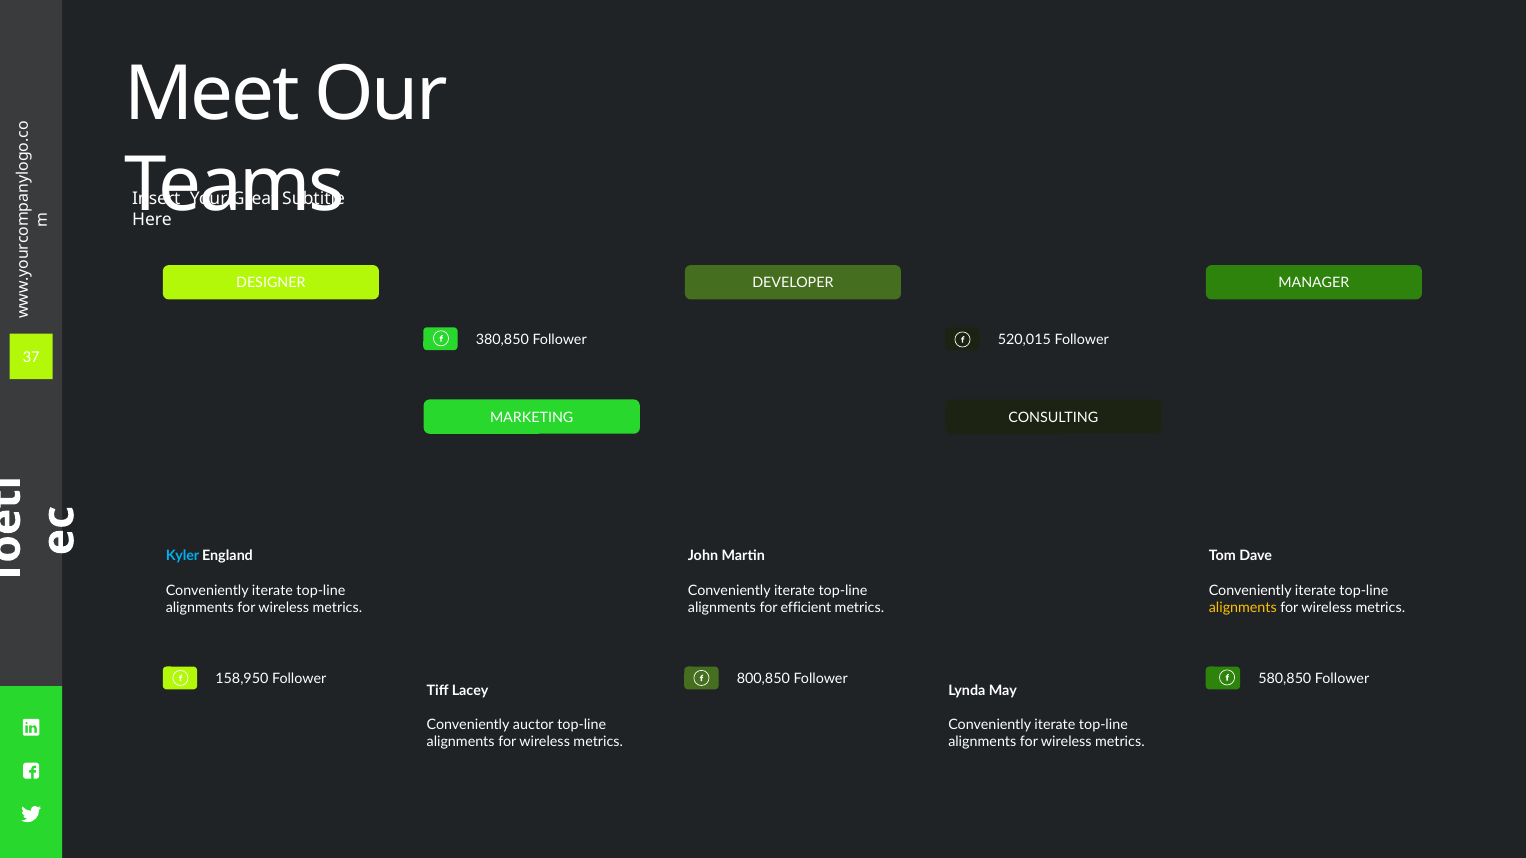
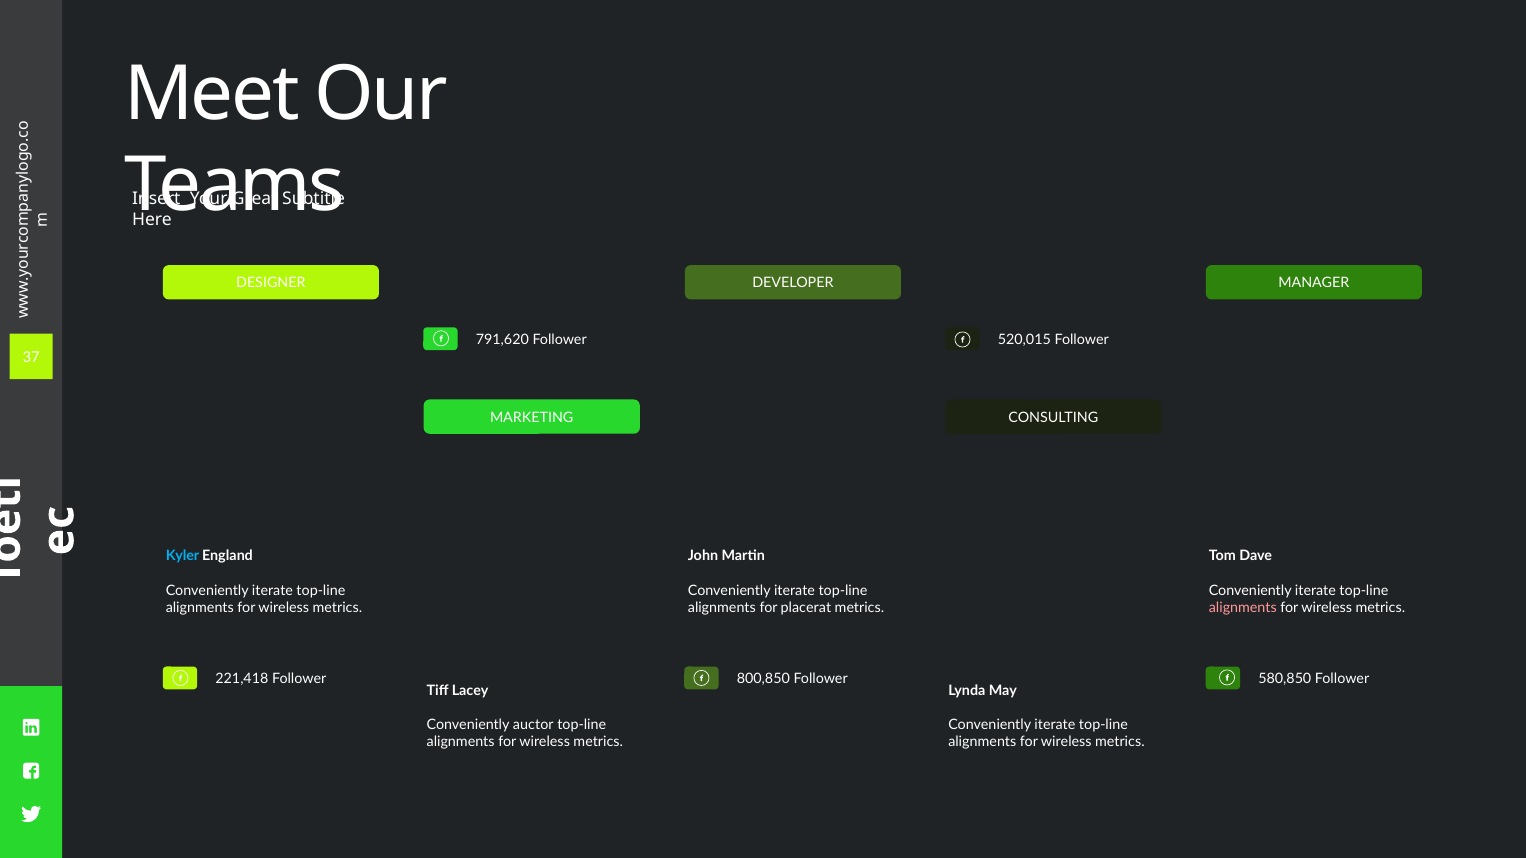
380,850: 380,850 -> 791,620
efficient: efficient -> placerat
alignments at (1243, 608) colour: yellow -> pink
158,950: 158,950 -> 221,418
